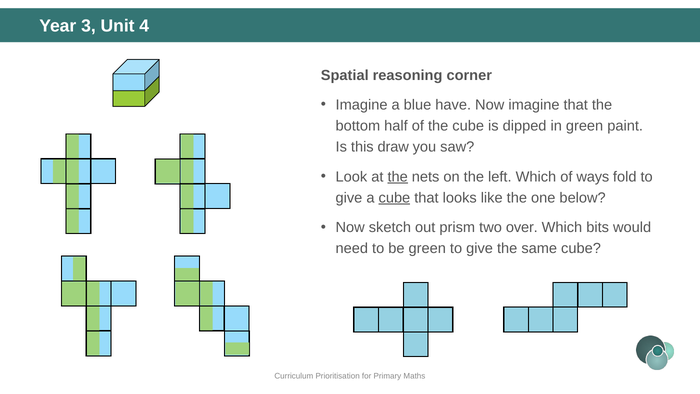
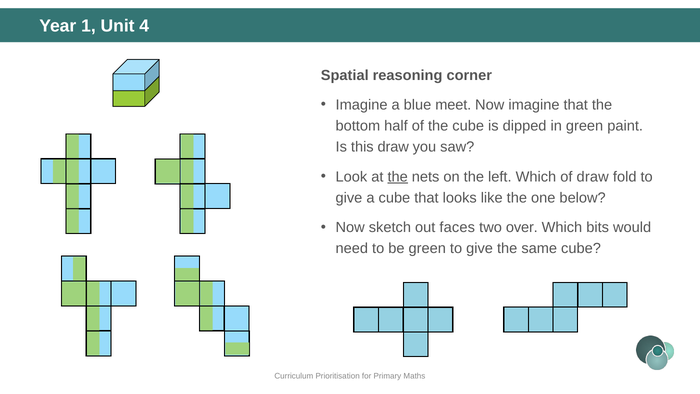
3: 3 -> 1
have: have -> meet
of ways: ways -> draw
cube at (394, 198) underline: present -> none
prism: prism -> faces
